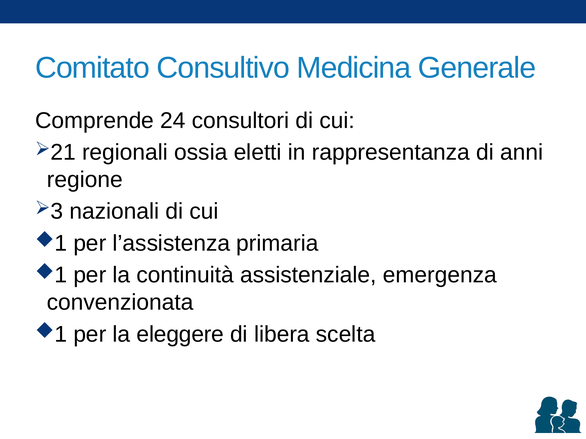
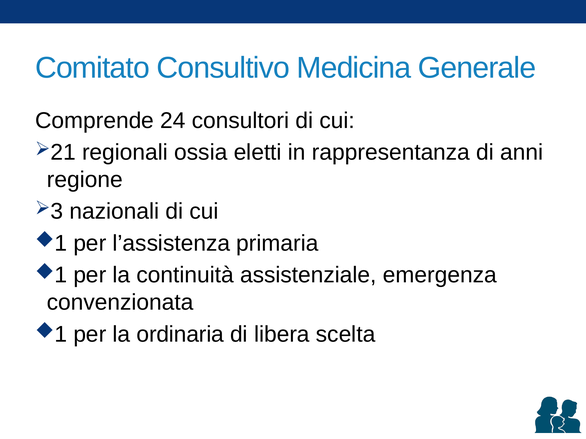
eleggere: eleggere -> ordinaria
